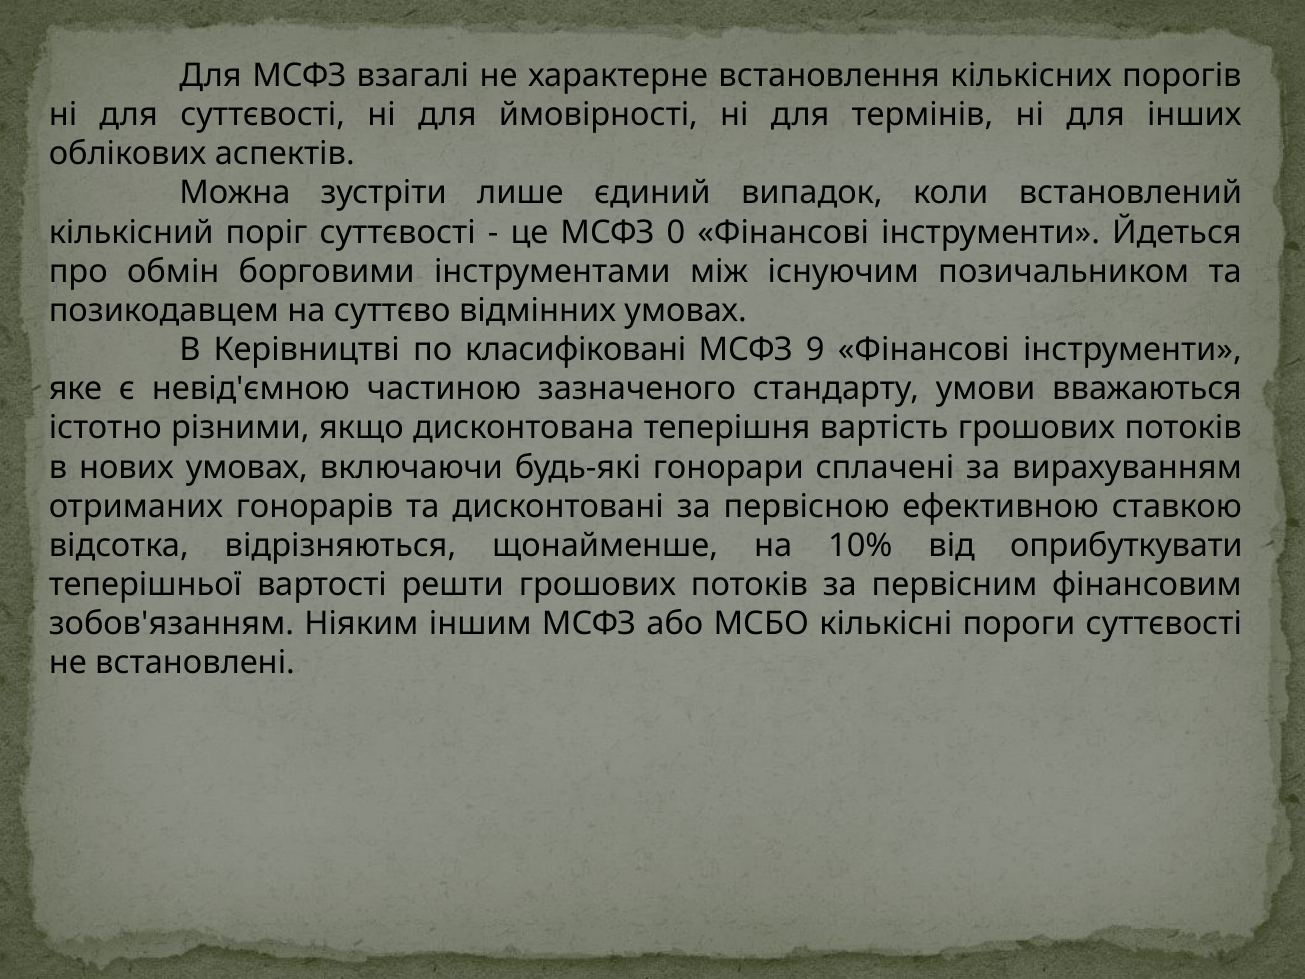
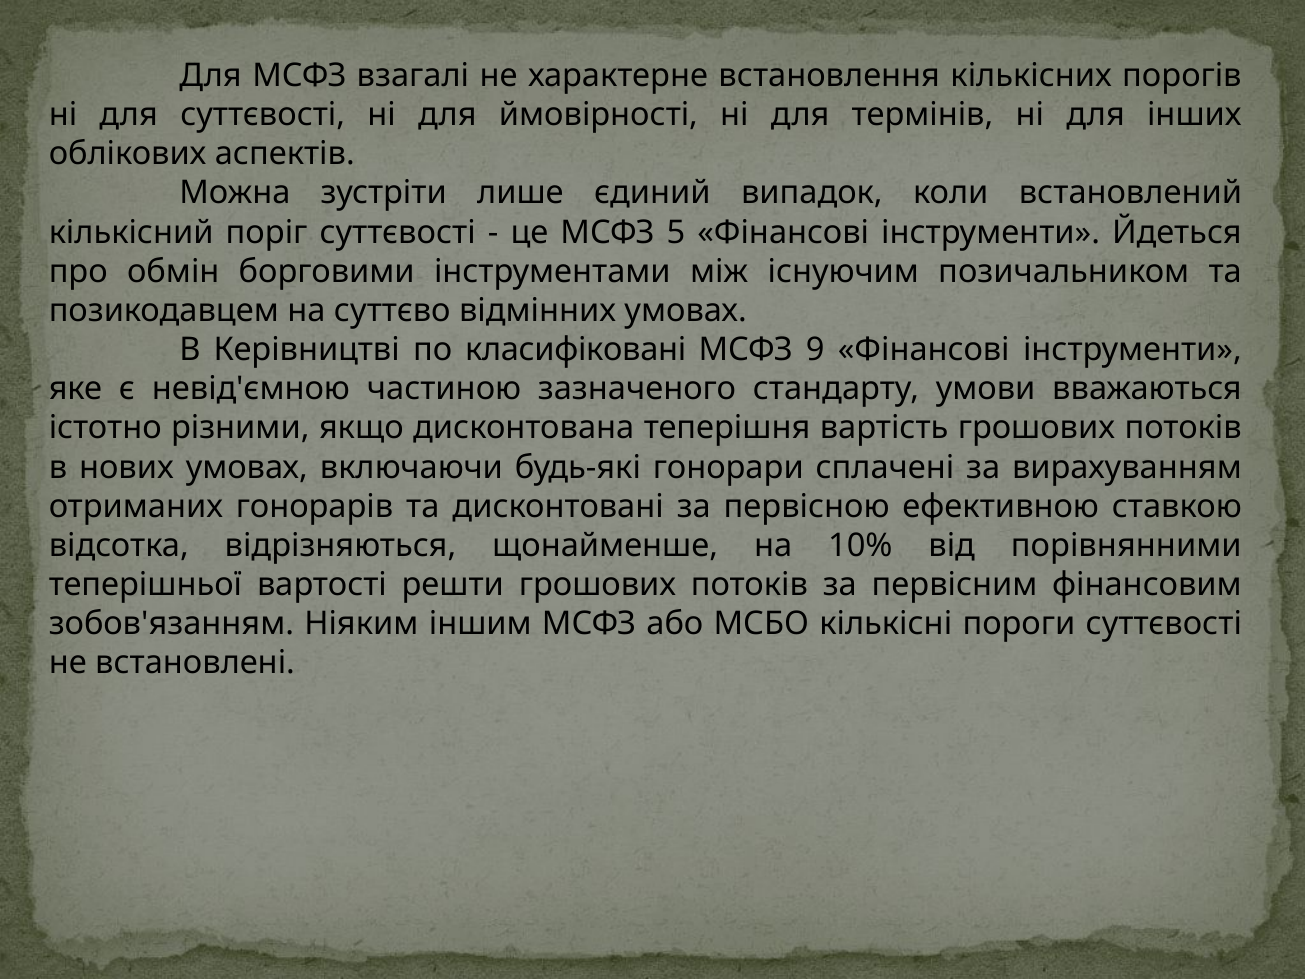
0: 0 -> 5
оприбуткувати: оприбуткувати -> порівнянними
